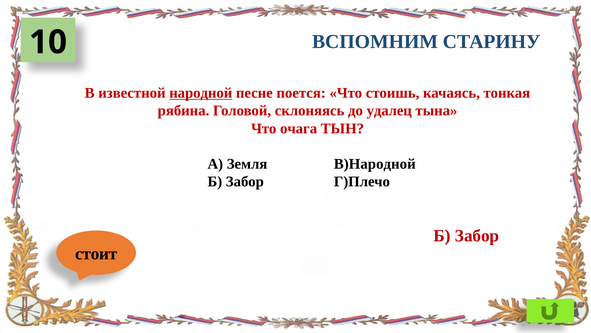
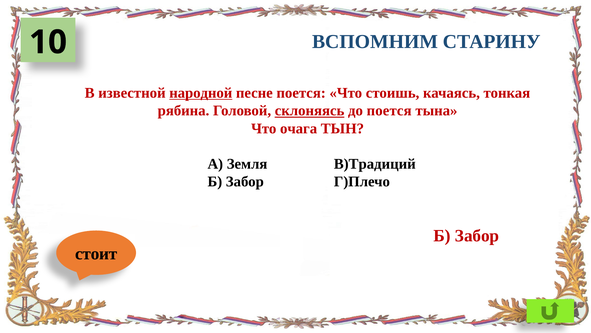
склоняясь underline: none -> present
до удалец: удалец -> поется
В)Народной: В)Народной -> В)Традиций
